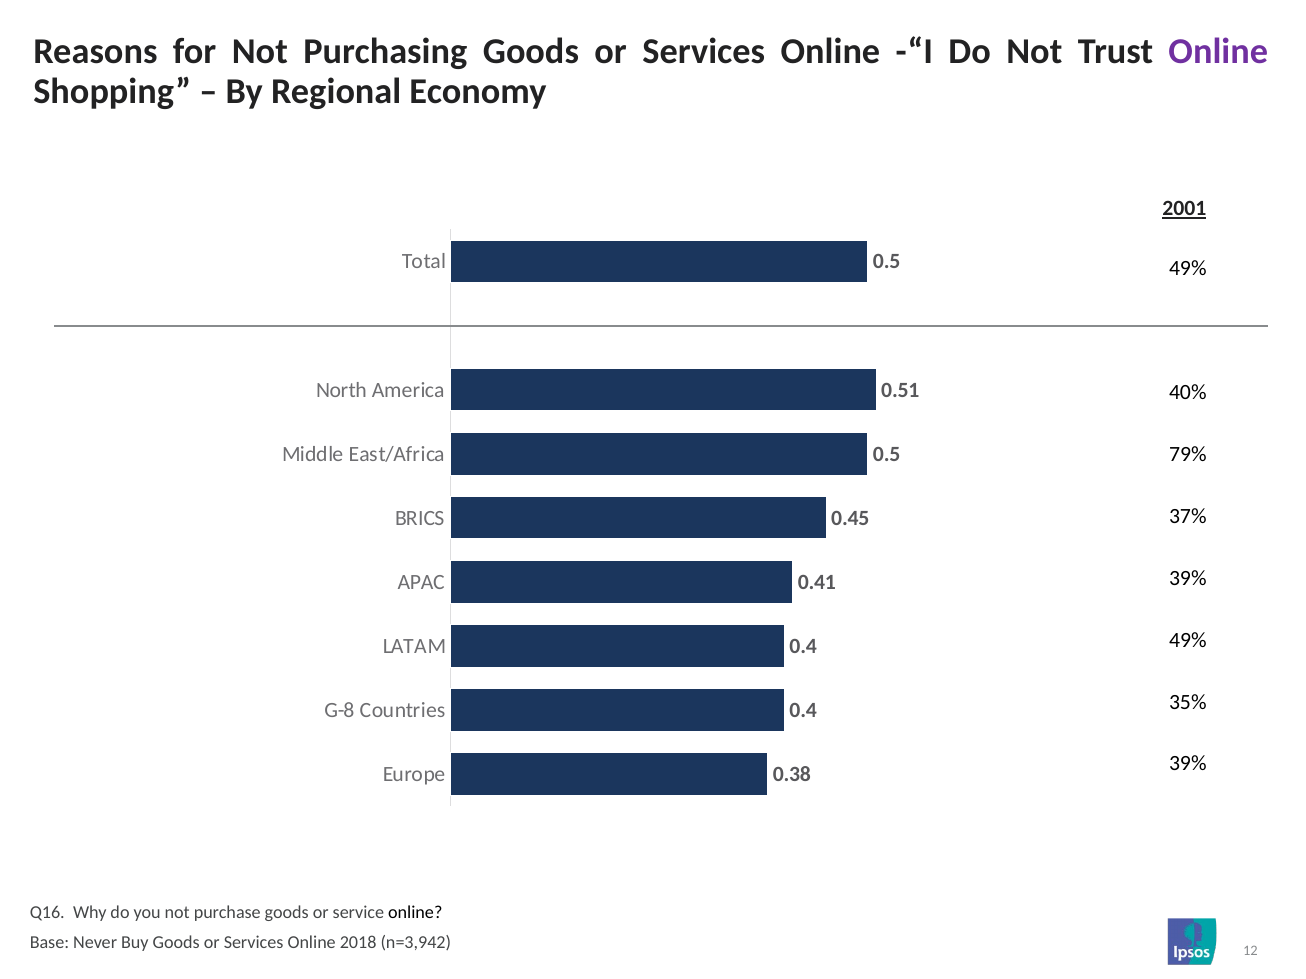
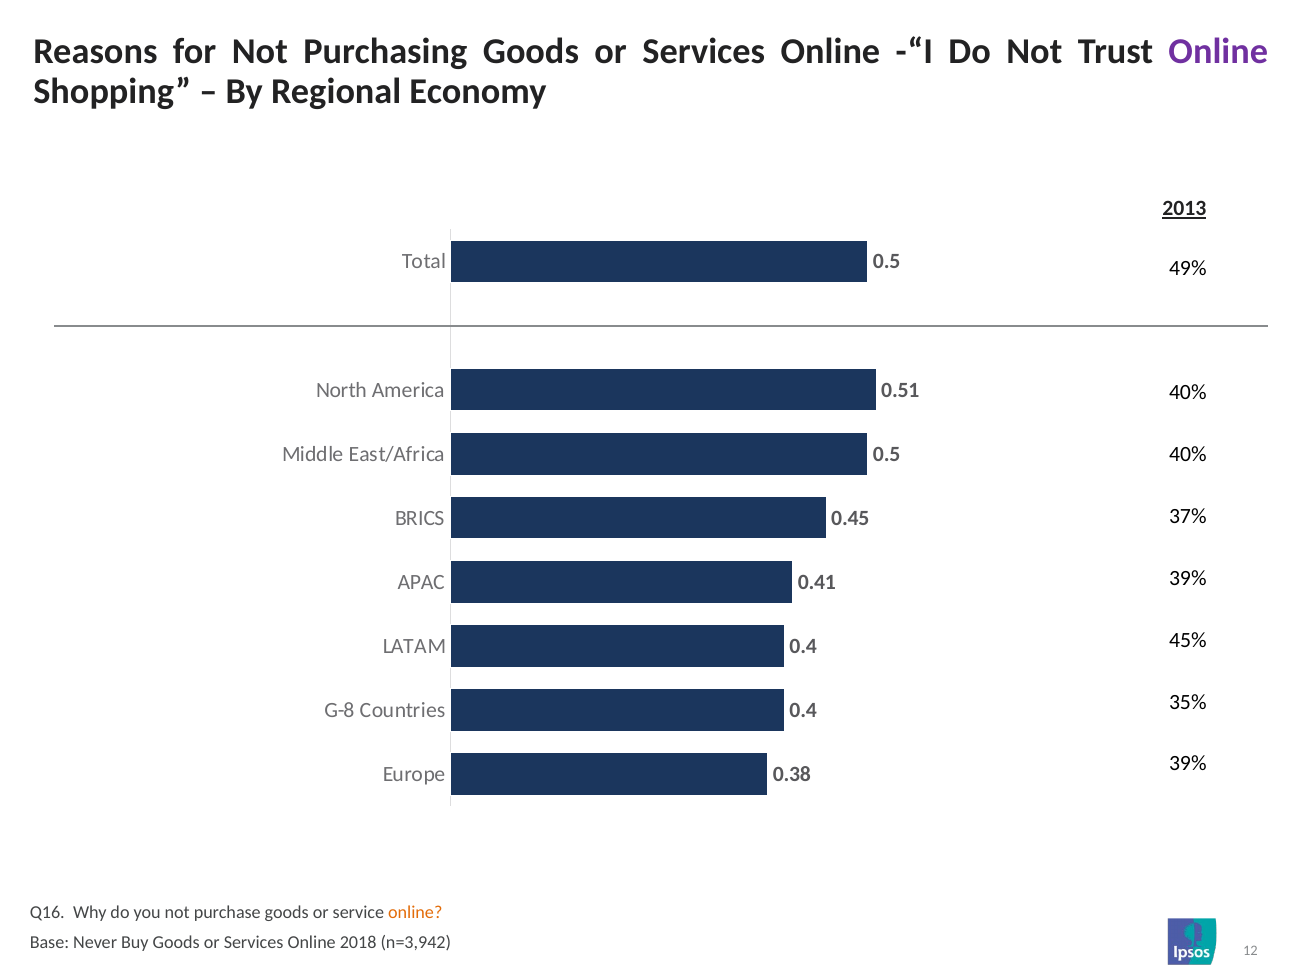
2001: 2001 -> 2013
79% at (1188, 454): 79% -> 40%
49% at (1188, 640): 49% -> 45%
online at (415, 913) colour: black -> orange
